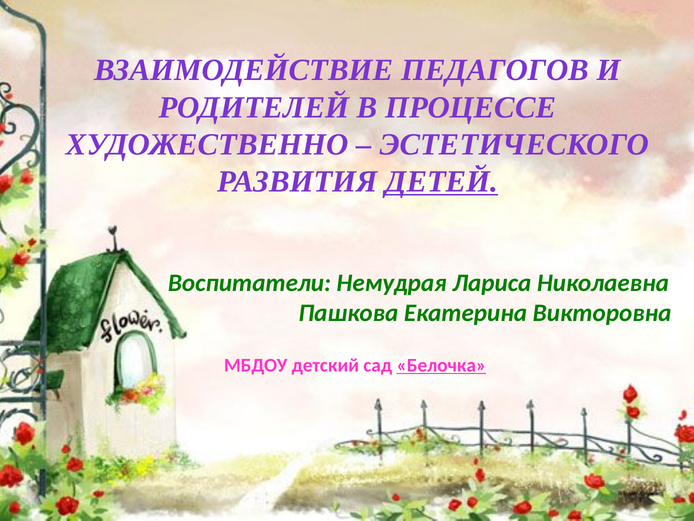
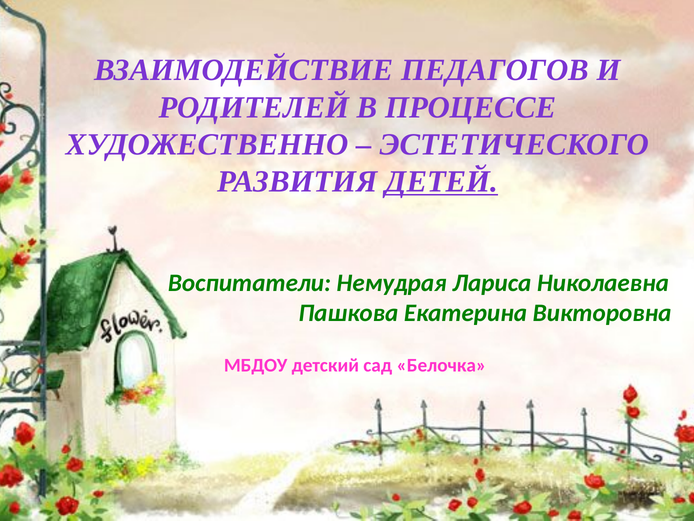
Белочка underline: present -> none
